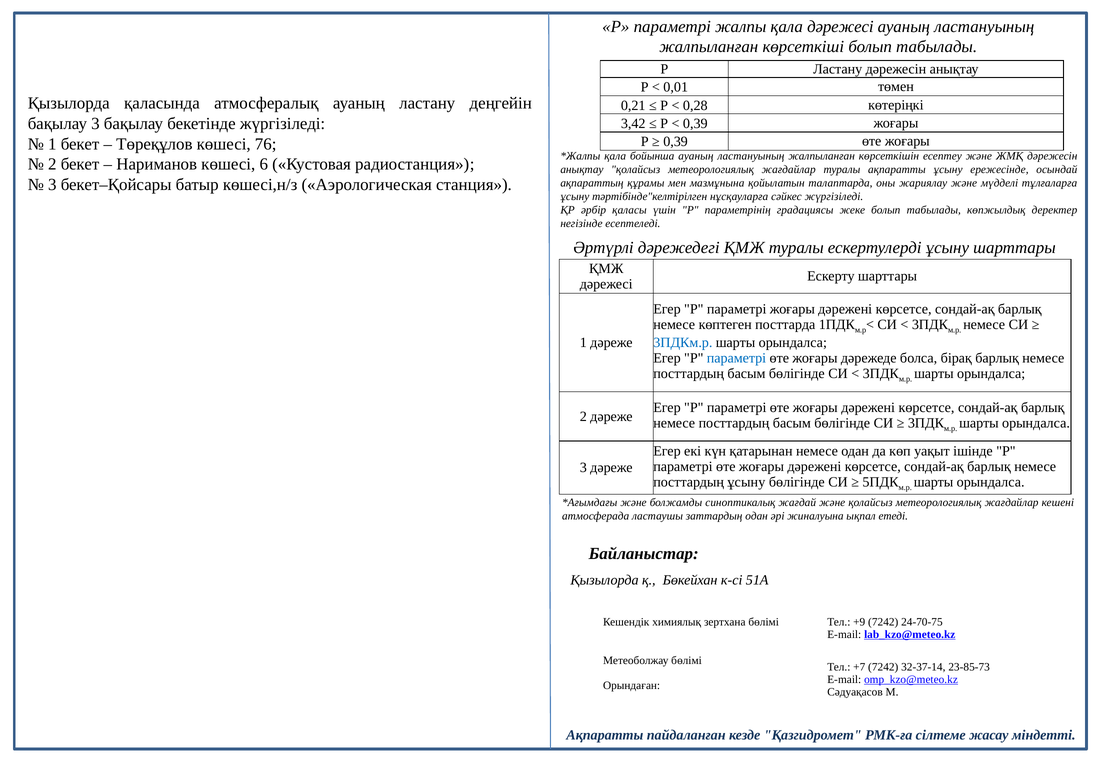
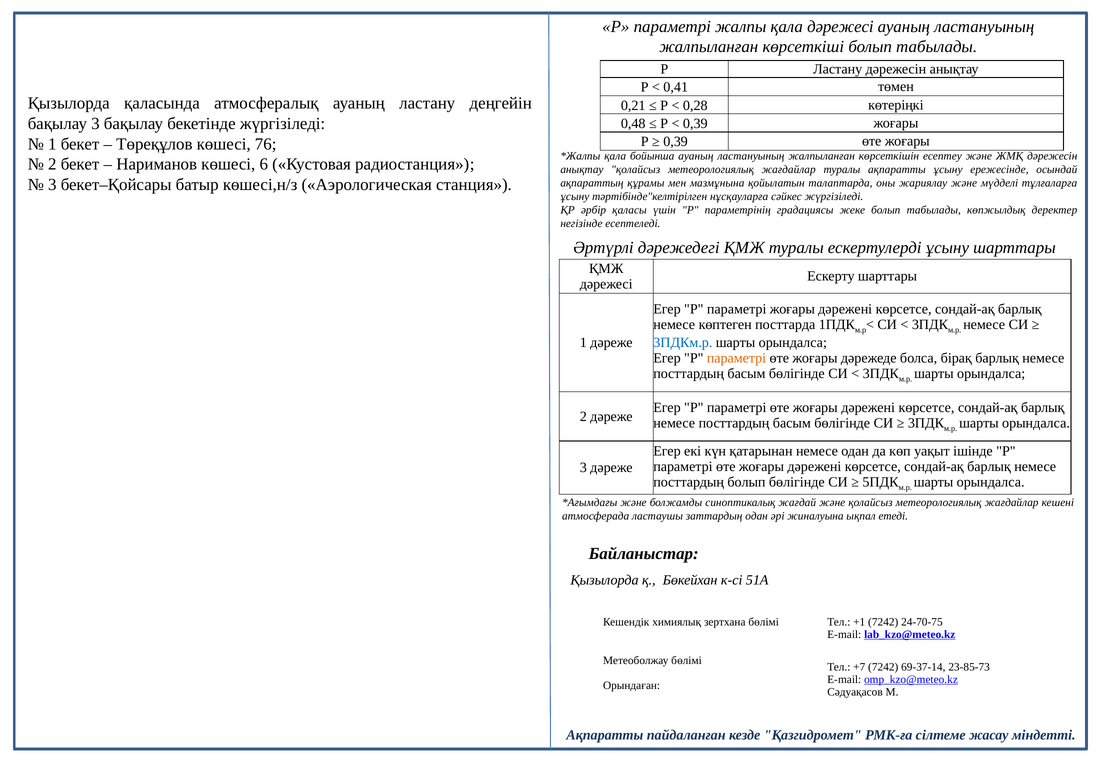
0,01: 0,01 -> 0,41
3,42: 3,42 -> 0,48
параметрі at (736, 358) colour: blue -> orange
посттардың ұсыну: ұсыну -> болып
+9: +9 -> +1
32-37-14: 32-37-14 -> 69-37-14
